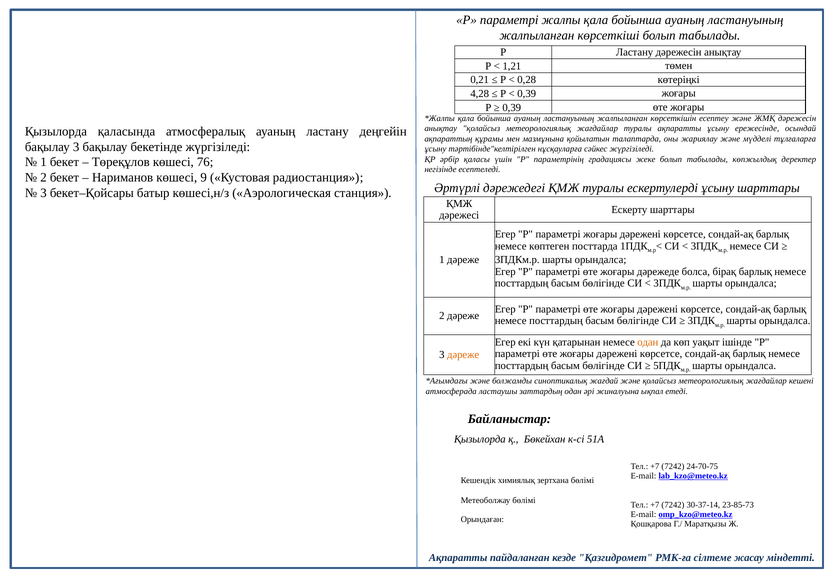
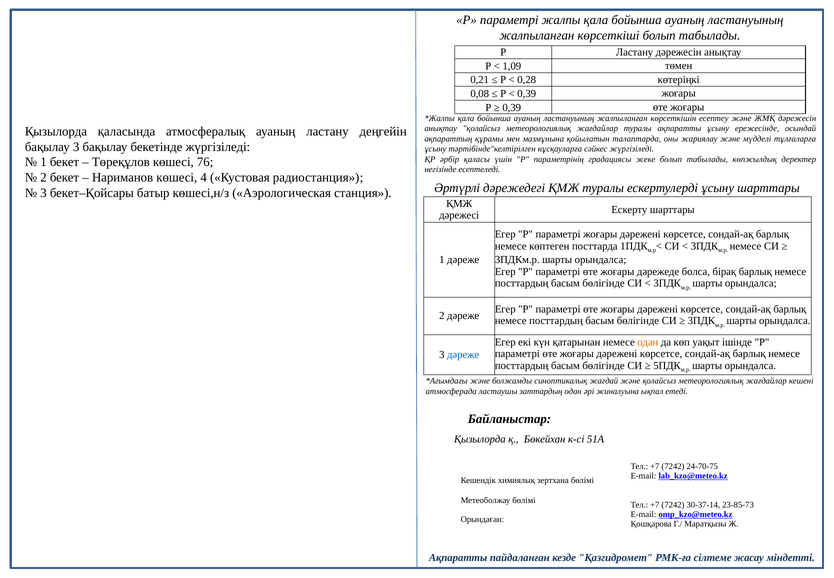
1,21: 1,21 -> 1,09
4,28: 4,28 -> 0,08
9: 9 -> 4
дәреже at (463, 354) colour: orange -> blue
